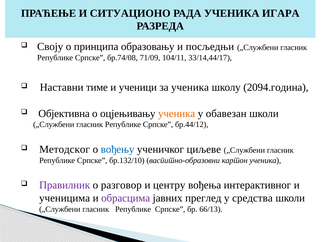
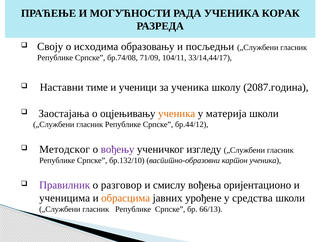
СИТУАЦИОНО: СИТУАЦИОНО -> МОГУЋНОСТИ
ИГАРА: ИГАРА -> КОРАК
принципа: принципа -> исходима
2094.година: 2094.година -> 2087.година
Објективна: Објективна -> Заостајања
обавезан: обавезан -> материја
вођењу colour: blue -> purple
циљеве: циљеве -> изгледу
центру: центру -> смислу
интерактивног: интерактивног -> оријентационо
обрасцима colour: purple -> orange
преглед: преглед -> урођене
